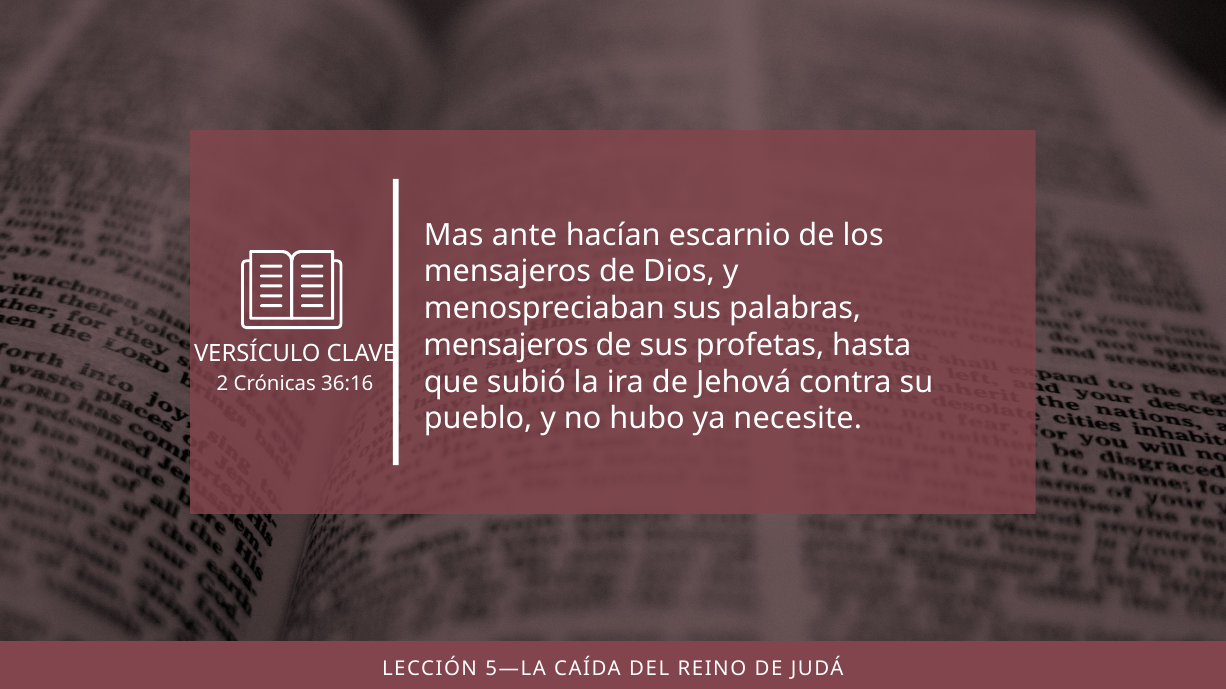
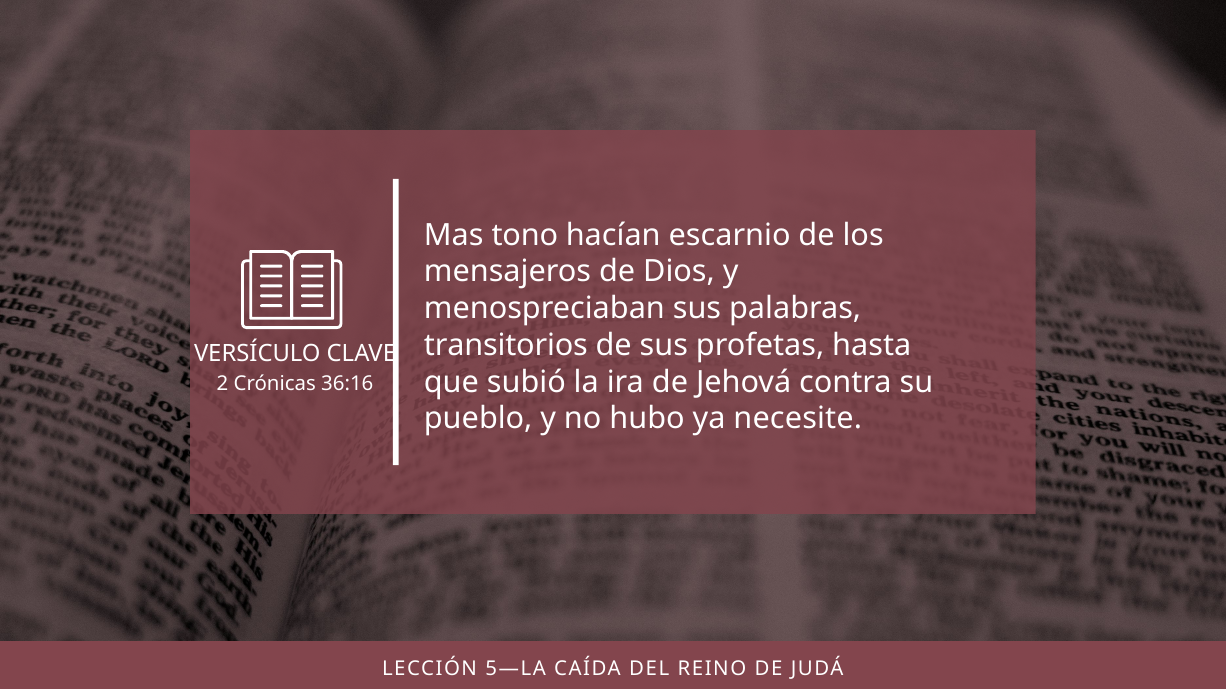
ante: ante -> tono
mensajeros at (506, 346): mensajeros -> transitorios
